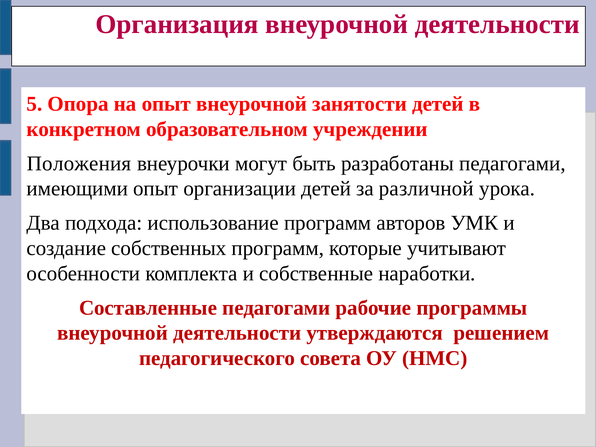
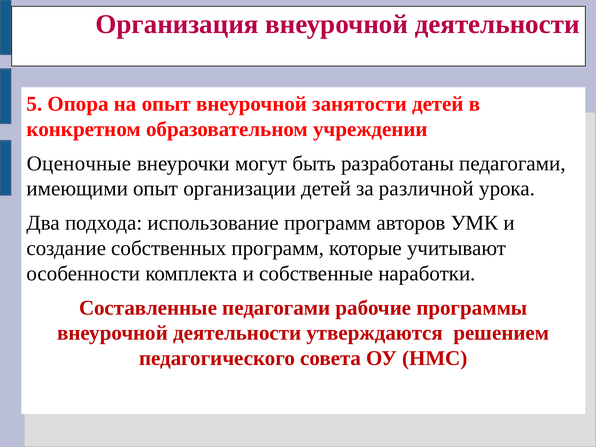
Положения: Положения -> Оценочные
